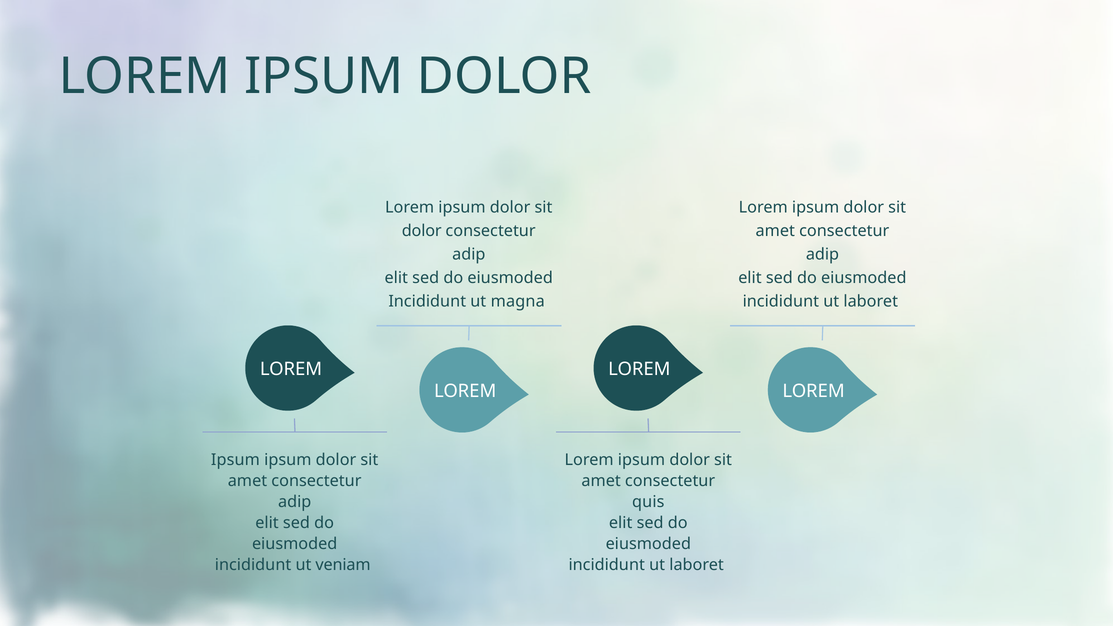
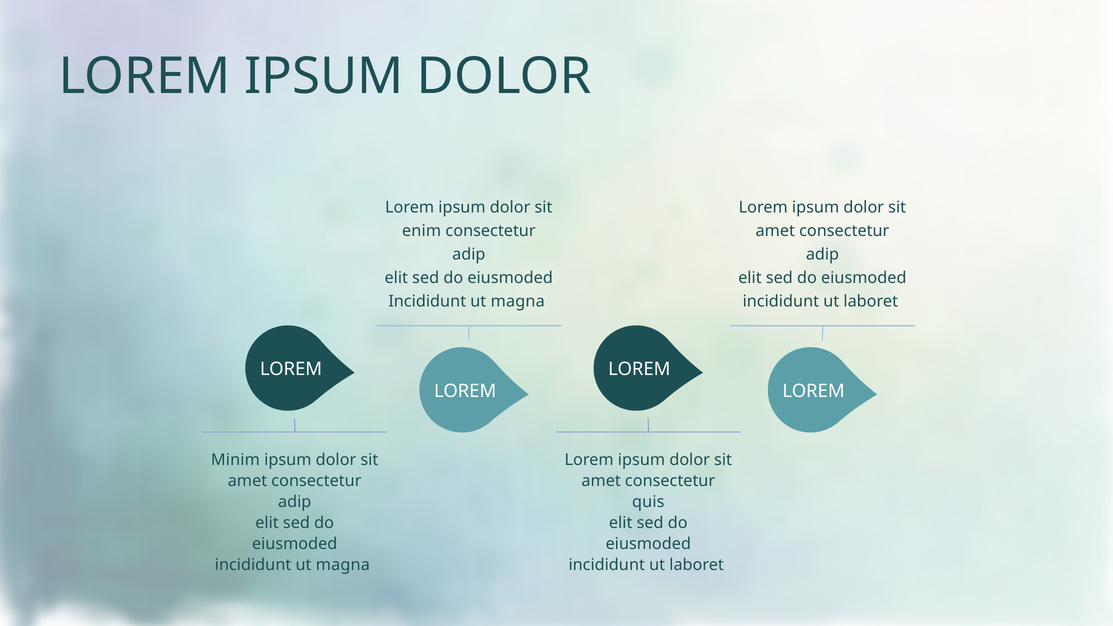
dolor at (422, 231): dolor -> enim
Ipsum at (235, 460): Ipsum -> Minim
veniam at (343, 565): veniam -> magna
